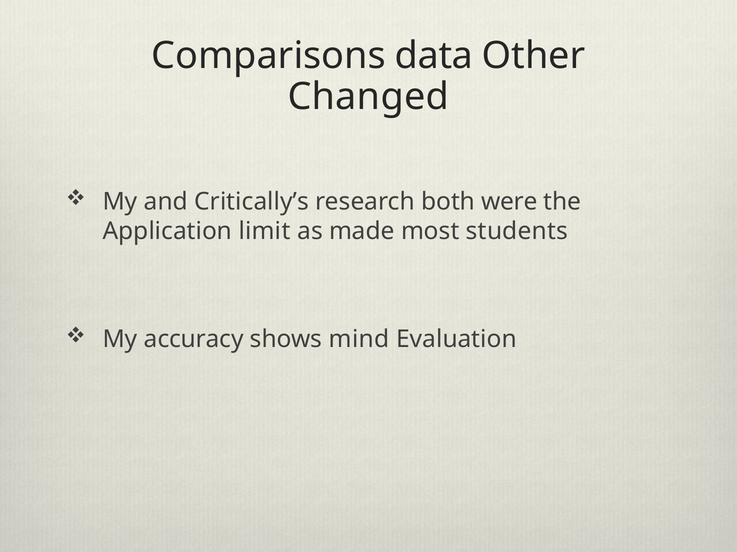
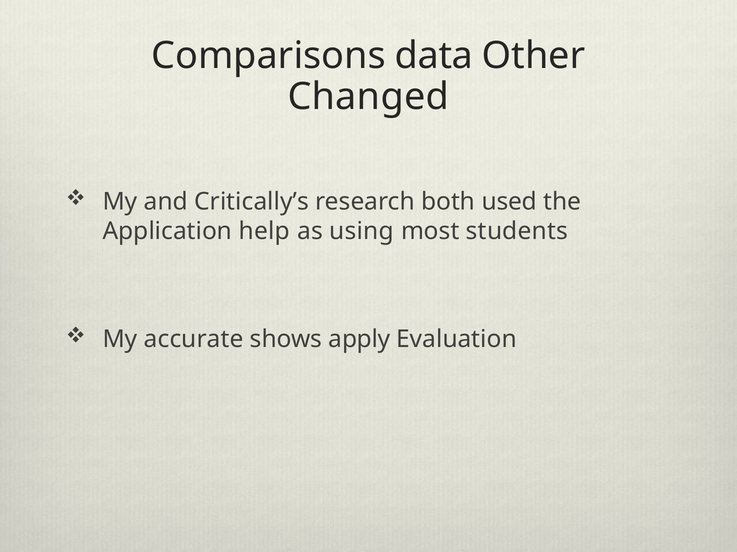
were: were -> used
limit: limit -> help
made: made -> using
accuracy: accuracy -> accurate
mind: mind -> apply
